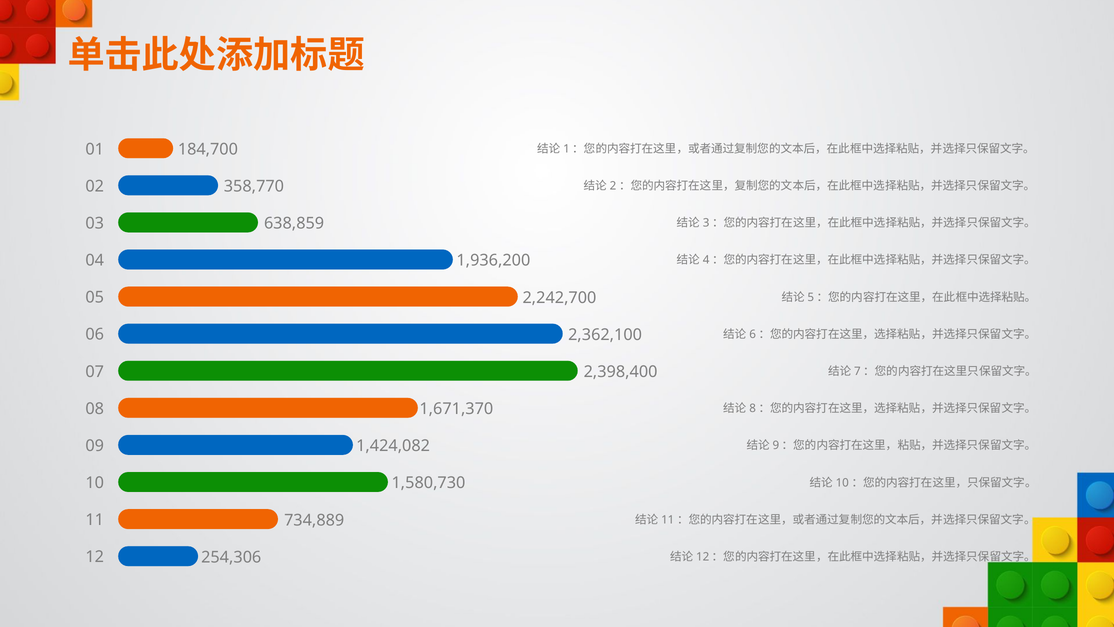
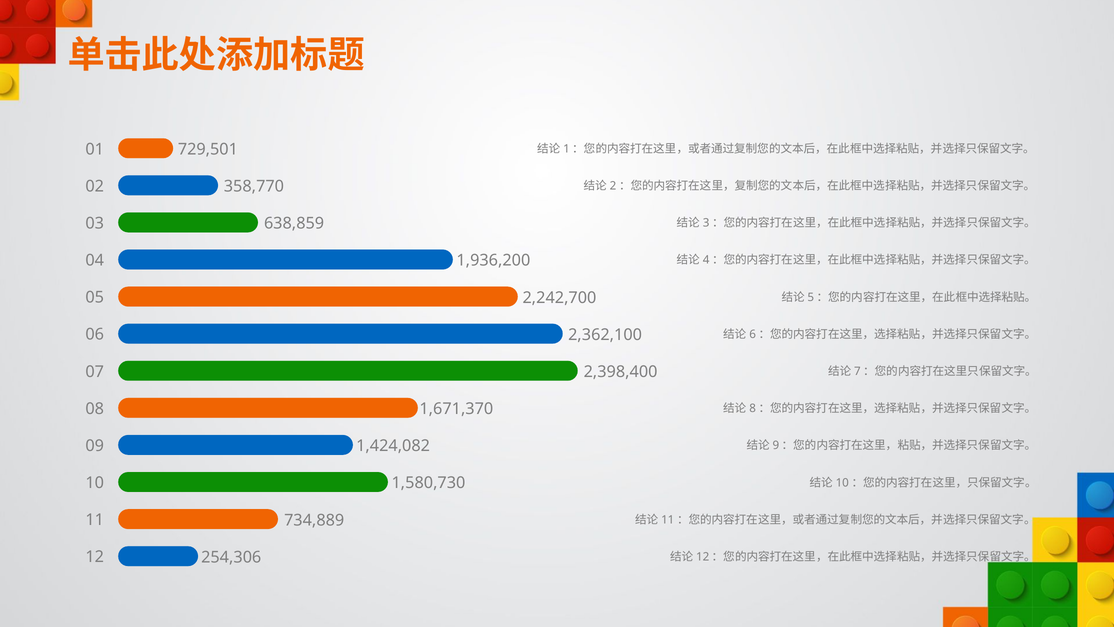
184,700: 184,700 -> 729,501
